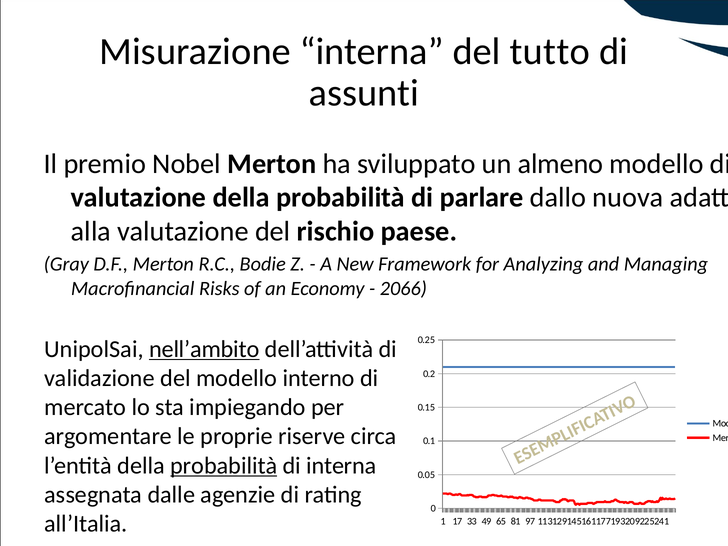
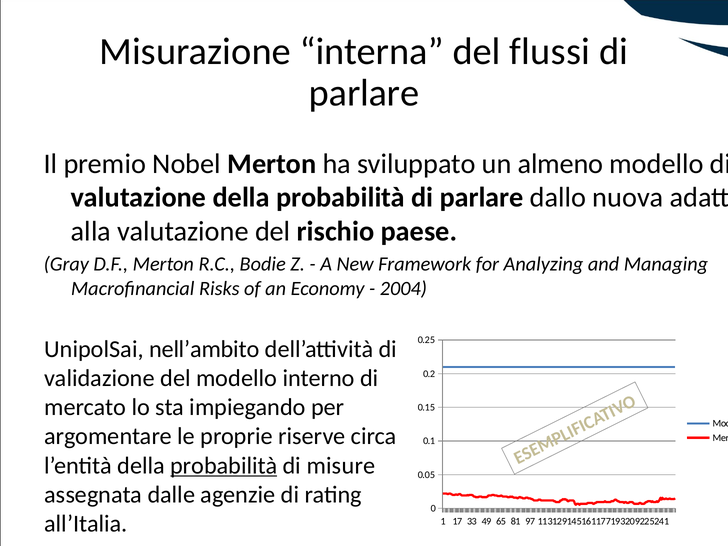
tutto: tutto -> flussi
assunti at (364, 93): assunti -> parlare
2066: 2066 -> 2004
nell’ambito underline: present -> none
di interna: interna -> misure
